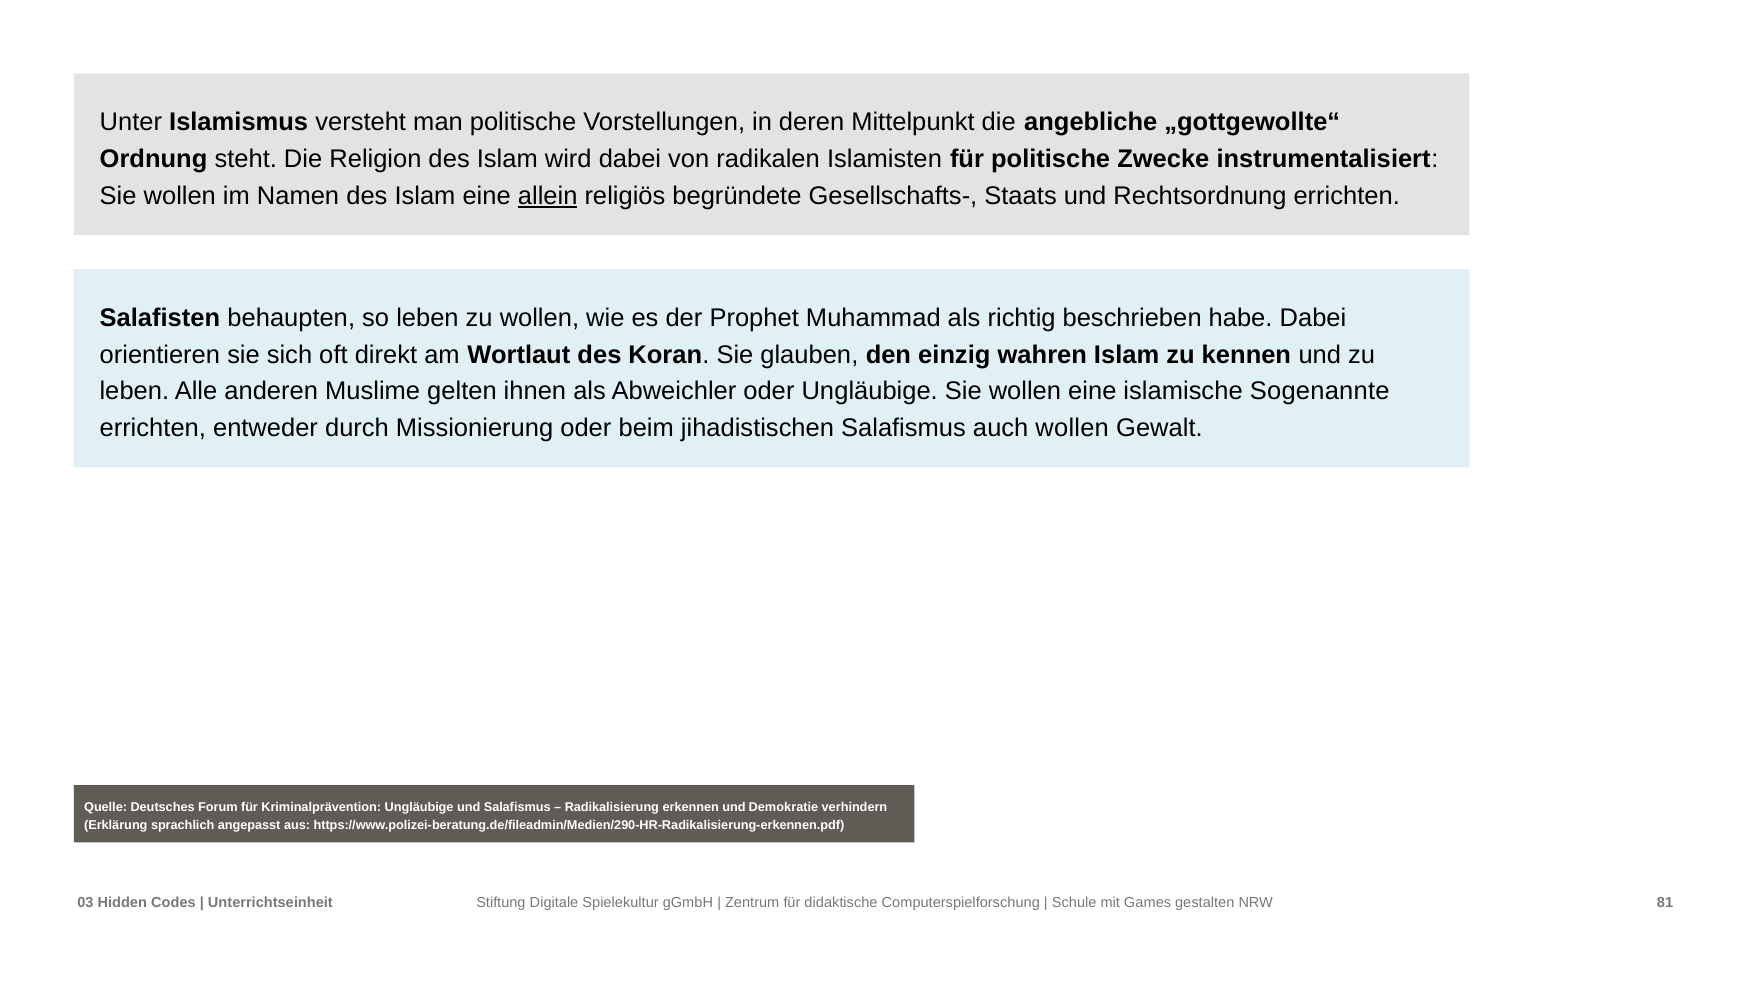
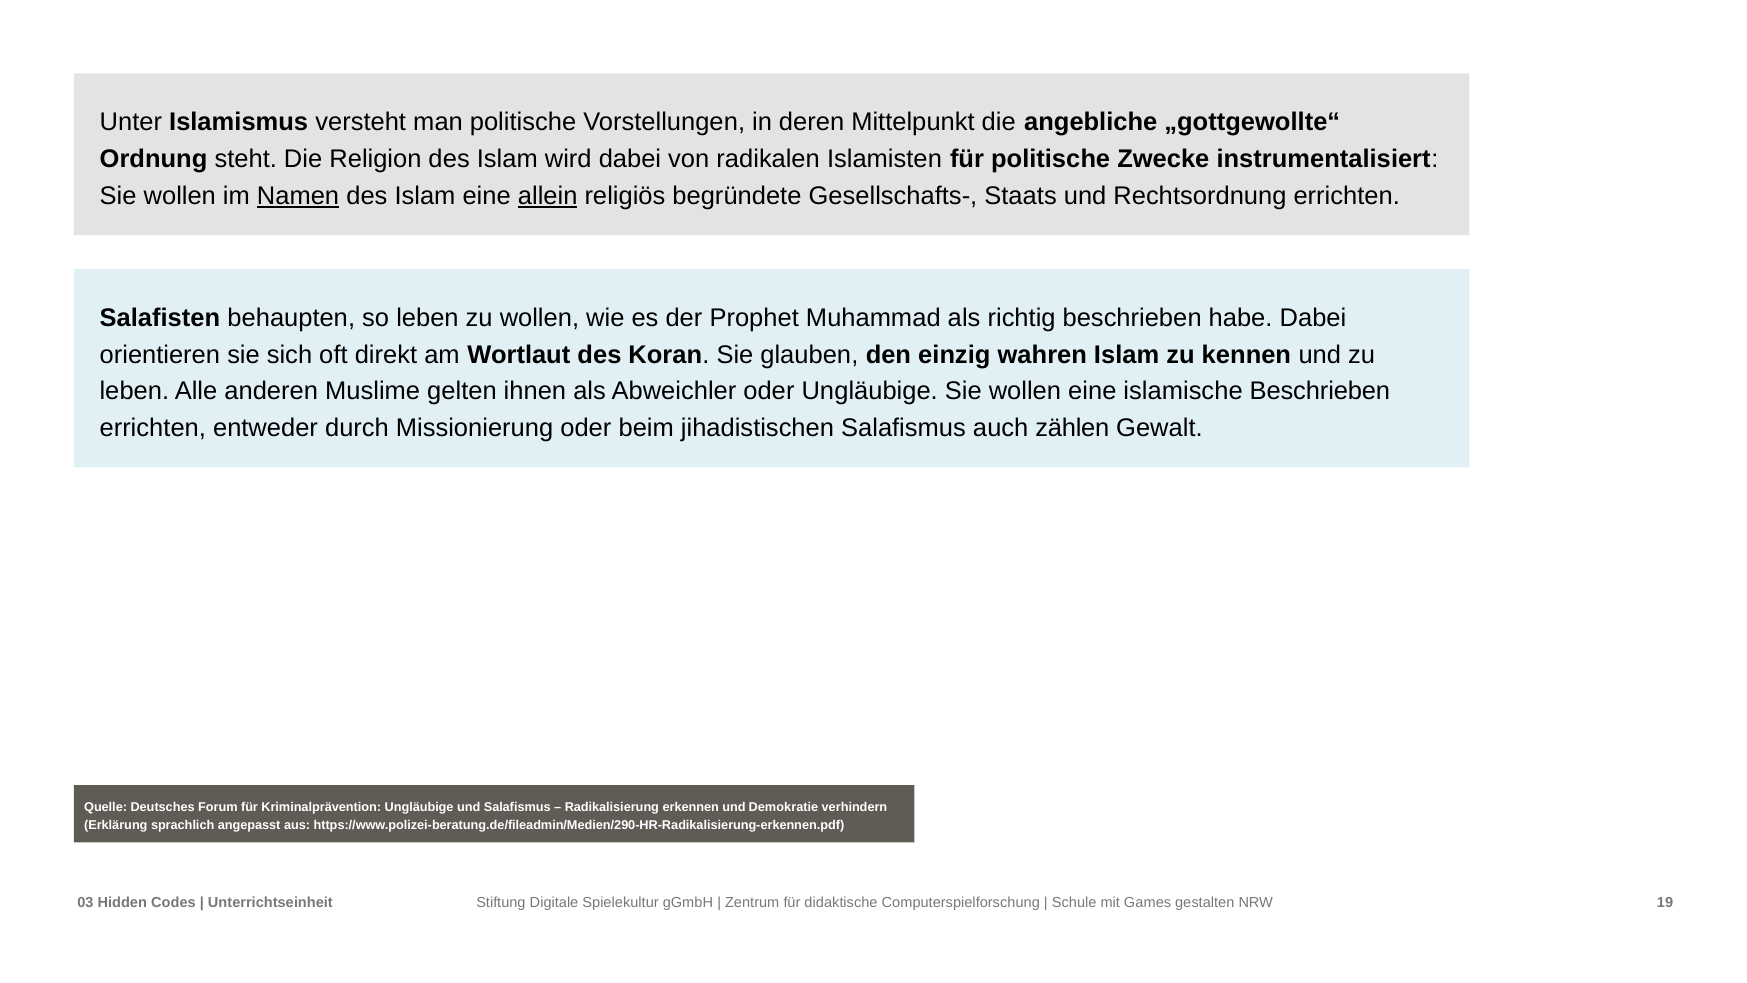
Namen underline: none -> present
islamische Sogenannte: Sogenannte -> Beschrieben
auch wollen: wollen -> zählen
81: 81 -> 19
